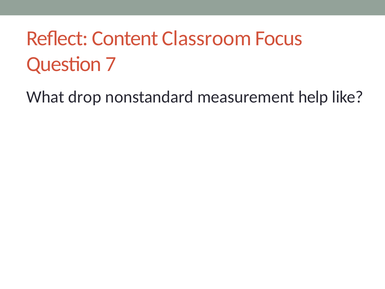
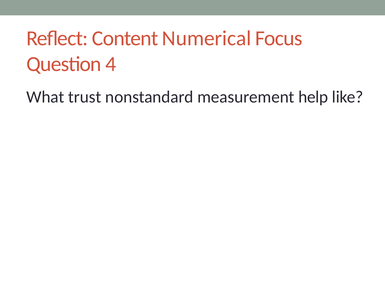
Classroom: Classroom -> Numerical
7: 7 -> 4
drop: drop -> trust
